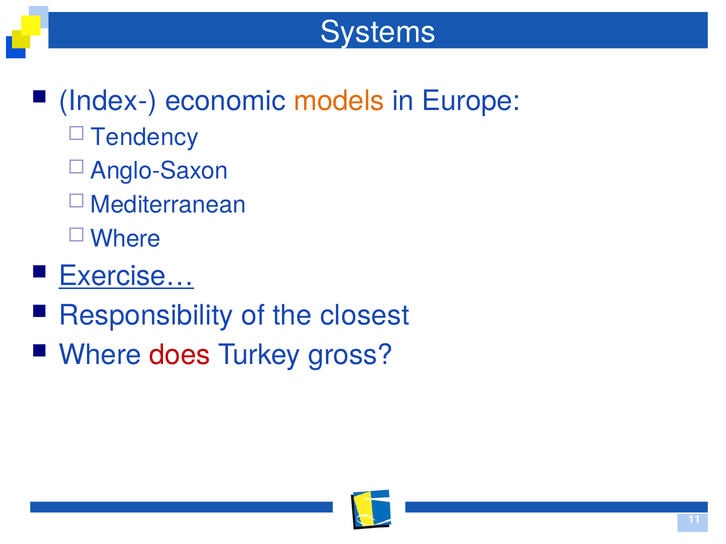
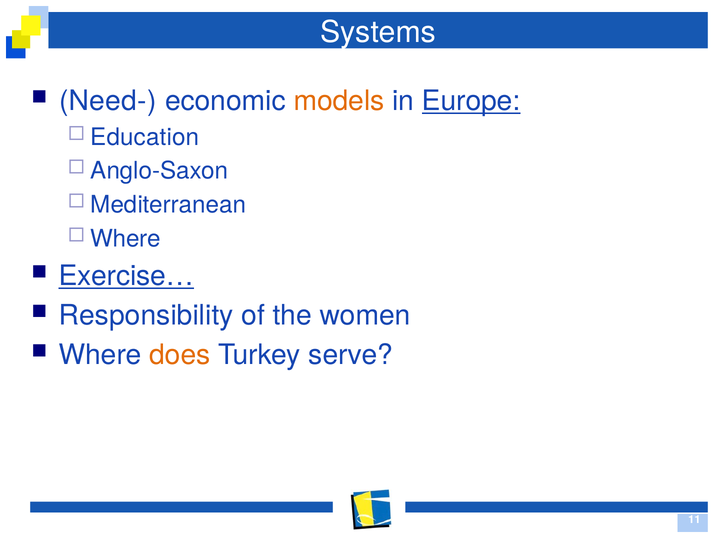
Index-: Index- -> Need-
Europe underline: none -> present
Tendency: Tendency -> Education
closest: closest -> women
does colour: red -> orange
gross: gross -> serve
